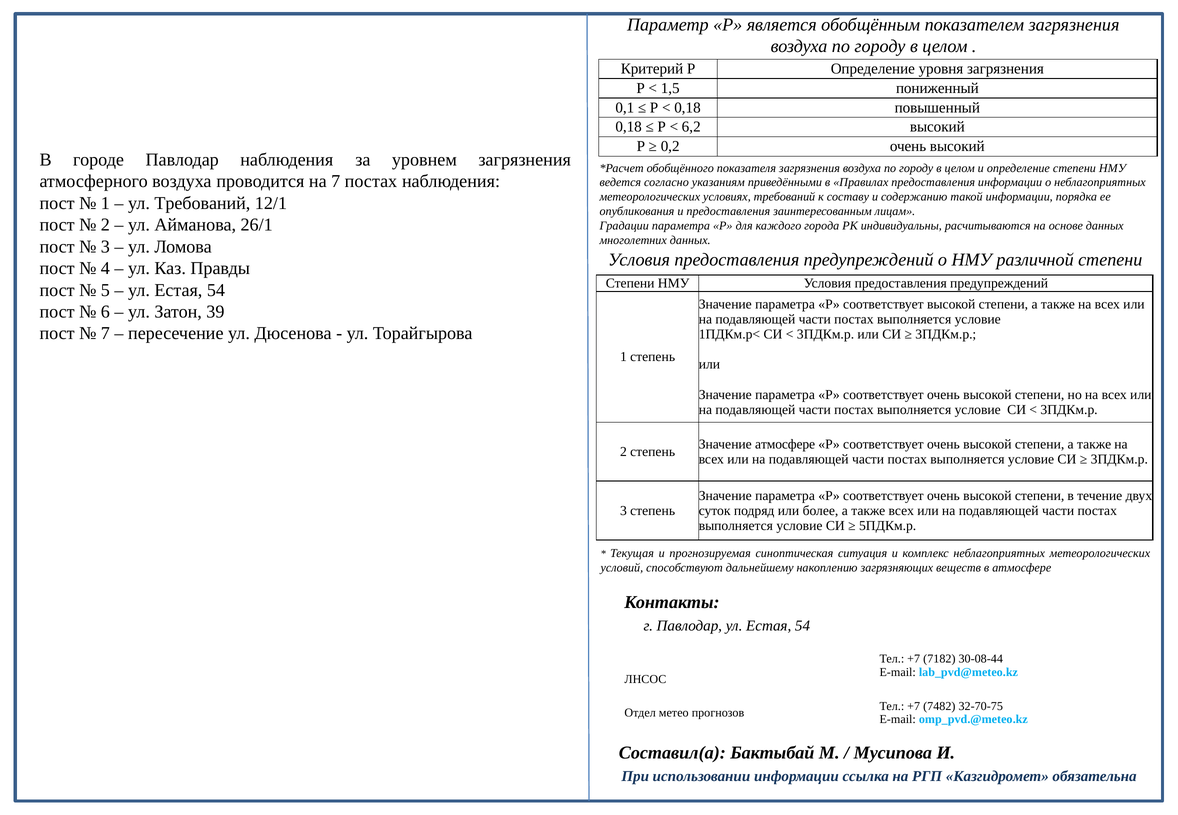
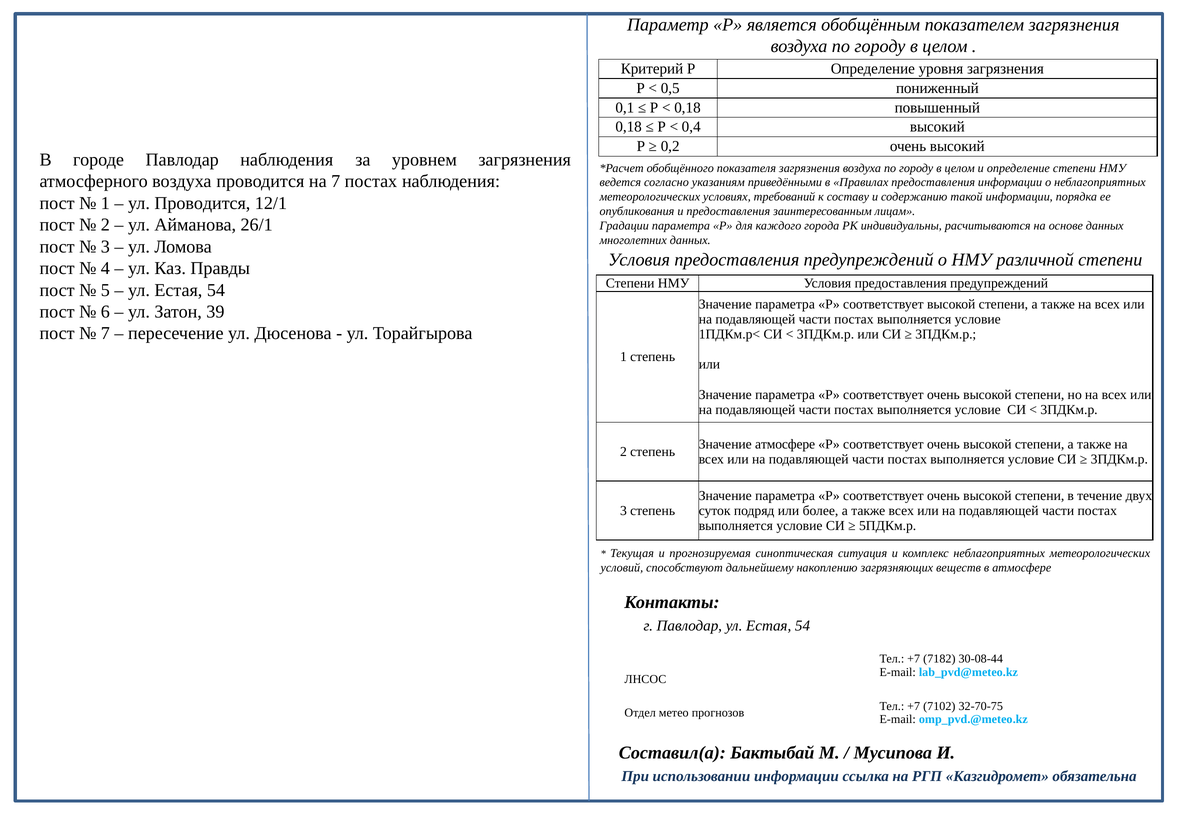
1,5: 1,5 -> 0,5
6,2: 6,2 -> 0,4
ул Требований: Требований -> Проводится
7482: 7482 -> 7102
